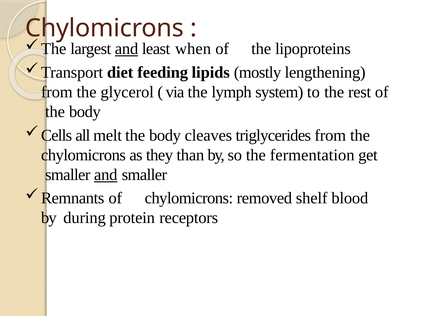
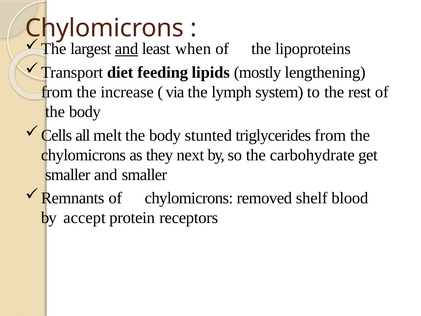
glycerol: glycerol -> increase
cleaves: cleaves -> stunted
than: than -> next
fermentation: fermentation -> carbohydrate
and at (106, 175) underline: present -> none
during: during -> accept
